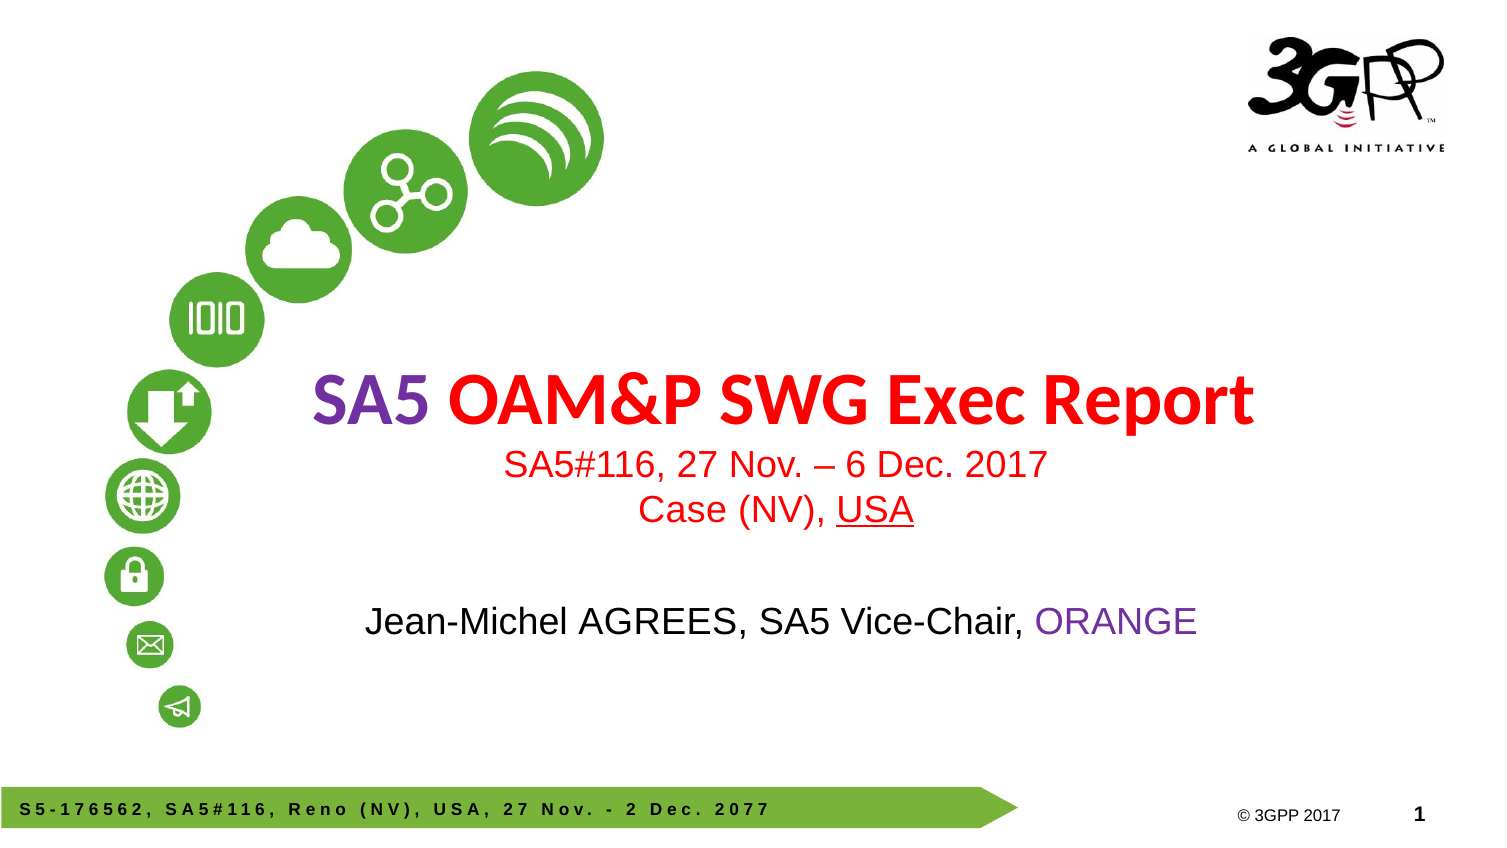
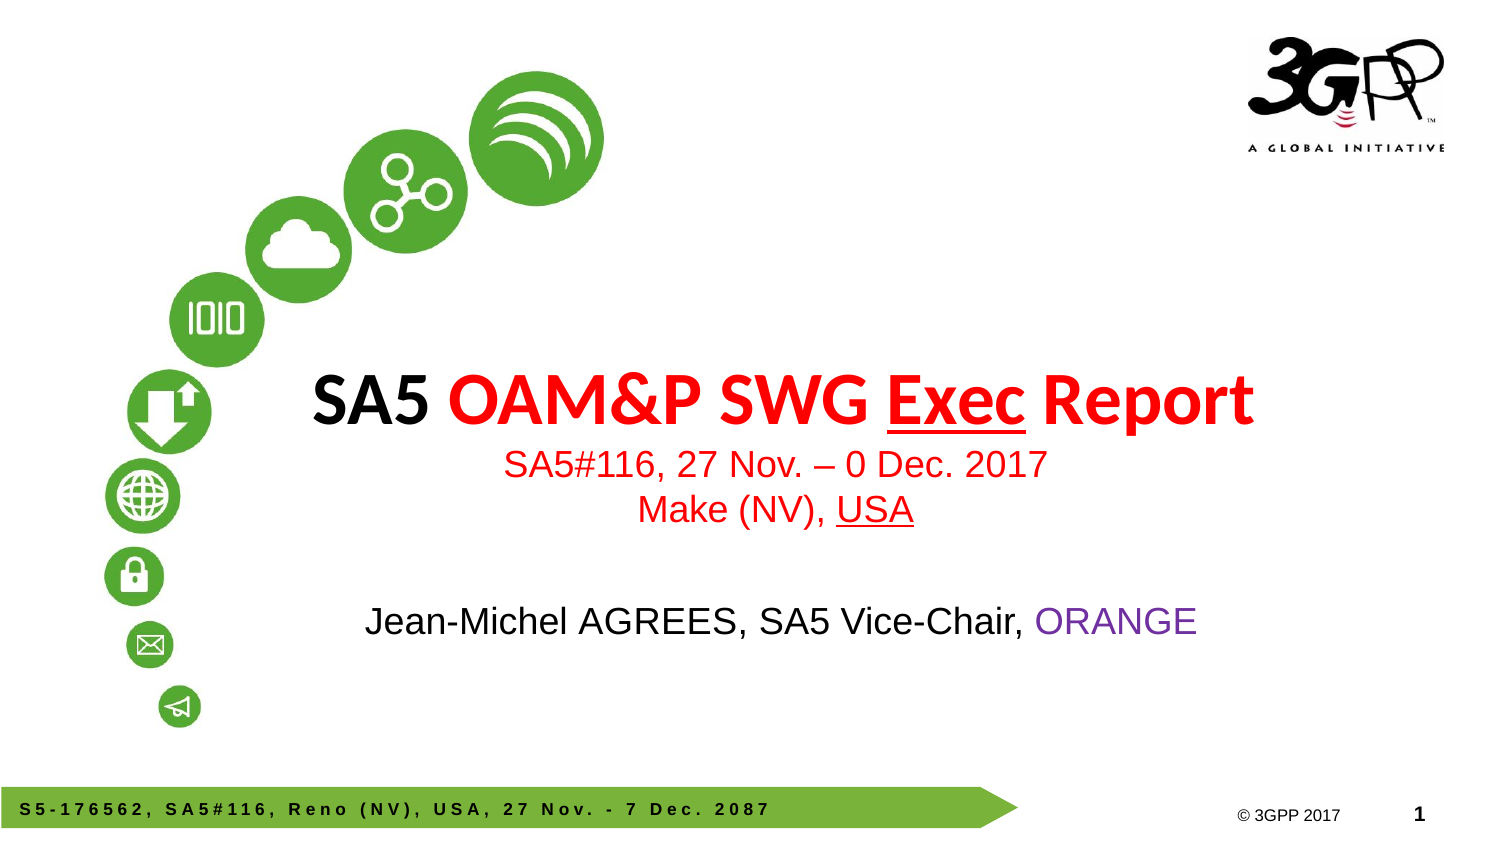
SA5 at (372, 399) colour: purple -> black
Exec underline: none -> present
6 at (856, 465): 6 -> 0
Case: Case -> Make
2 at (631, 809): 2 -> 7
7 at (748, 809): 7 -> 8
